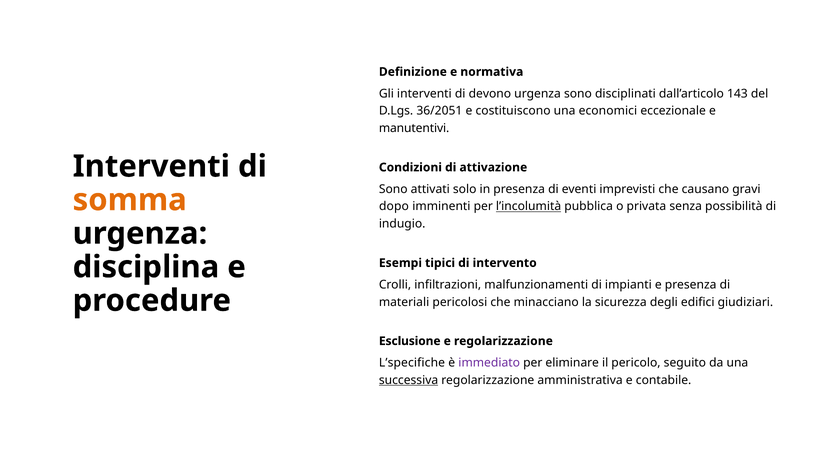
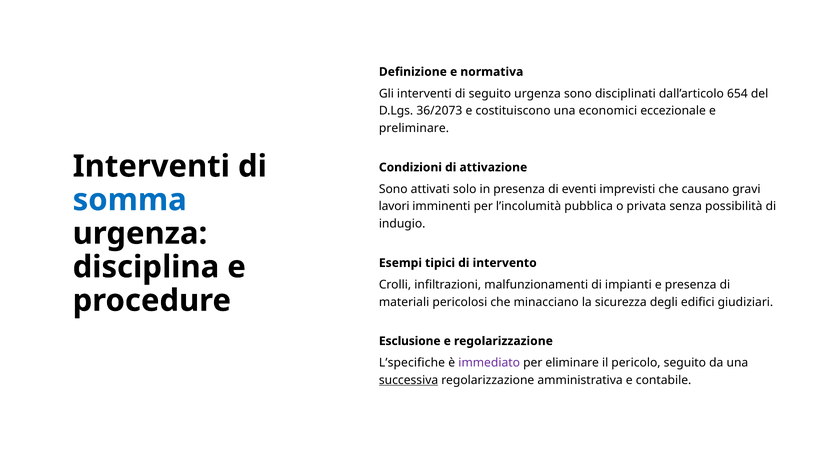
di devono: devono -> seguito
143: 143 -> 654
36/2051: 36/2051 -> 36/2073
manutentivi: manutentivi -> preliminare
somma colour: orange -> blue
dopo: dopo -> lavori
l’incolumità underline: present -> none
